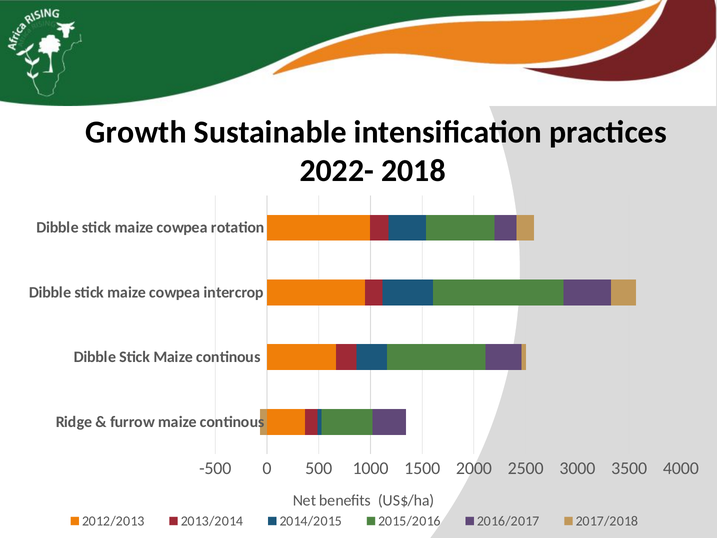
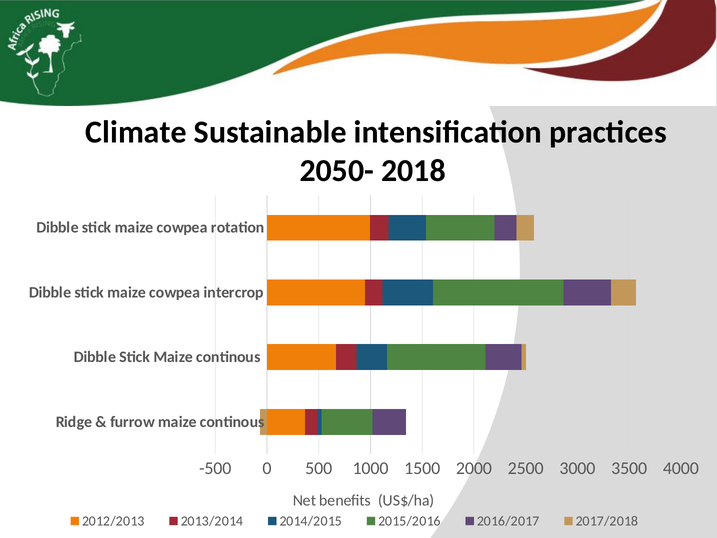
Growth: Growth -> Climate
2022-: 2022- -> 2050-
